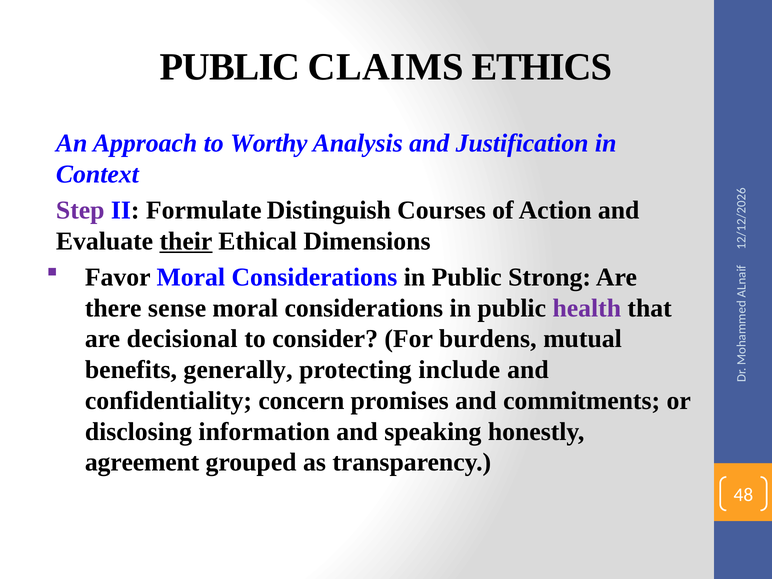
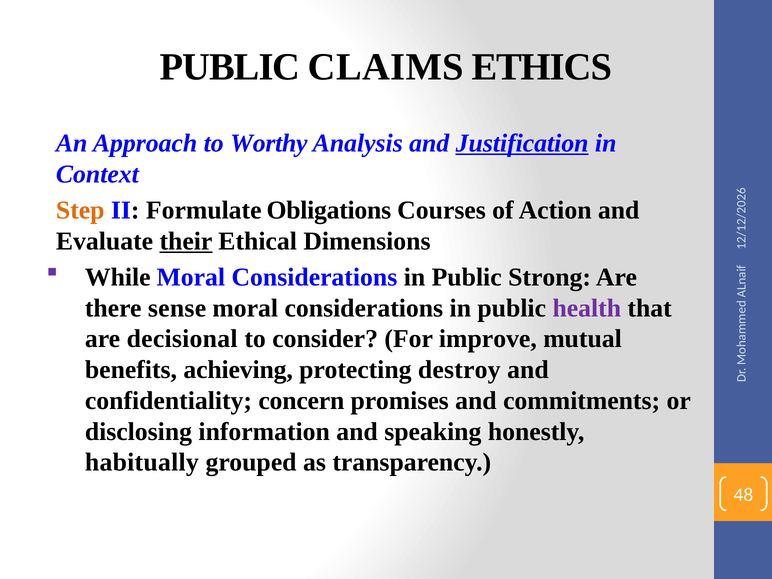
Justification underline: none -> present
Step colour: purple -> orange
Distinguish: Distinguish -> Obligations
Favor: Favor -> While
burdens: burdens -> improve
generally: generally -> achieving
include: include -> destroy
agreement: agreement -> habitually
